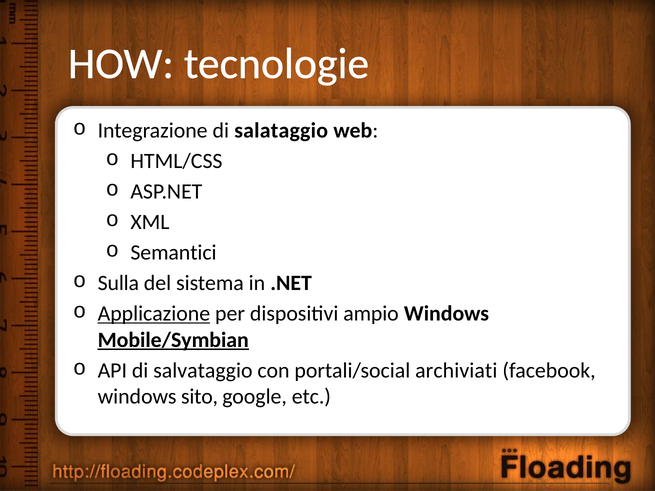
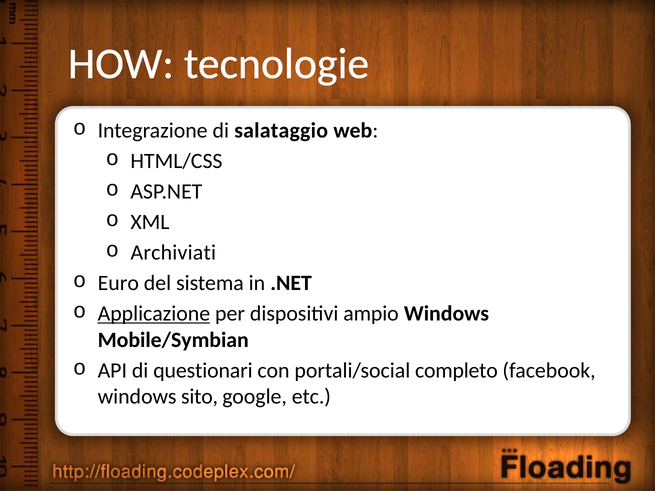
Semantici: Semantici -> Archiviati
Sulla: Sulla -> Euro
Mobile/Symbian underline: present -> none
salvataggio: salvataggio -> questionari
archiviati: archiviati -> completo
